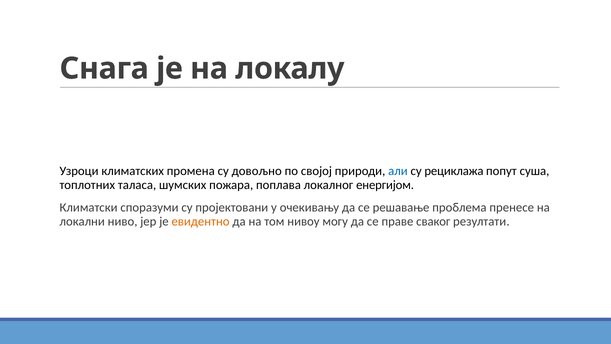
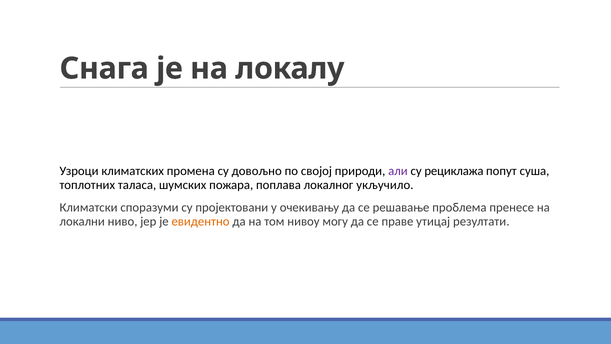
али colour: blue -> purple
енергијом: енергијом -> укључило
сваког: сваког -> утицај
